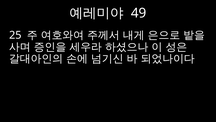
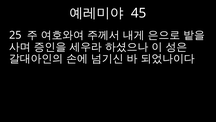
49: 49 -> 45
